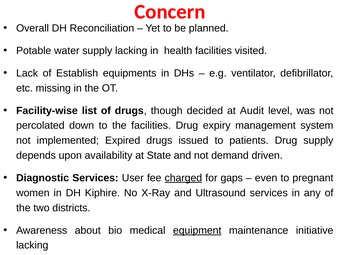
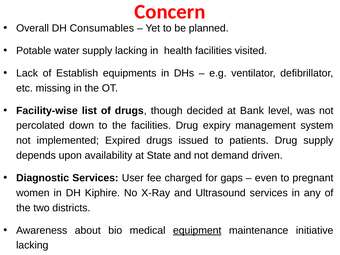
Reconciliation: Reconciliation -> Consumables
Audit: Audit -> Bank
charged underline: present -> none
